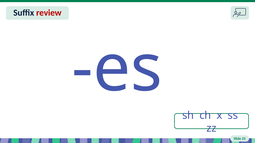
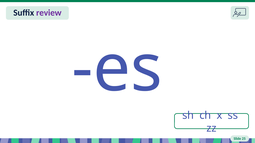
review colour: red -> purple
